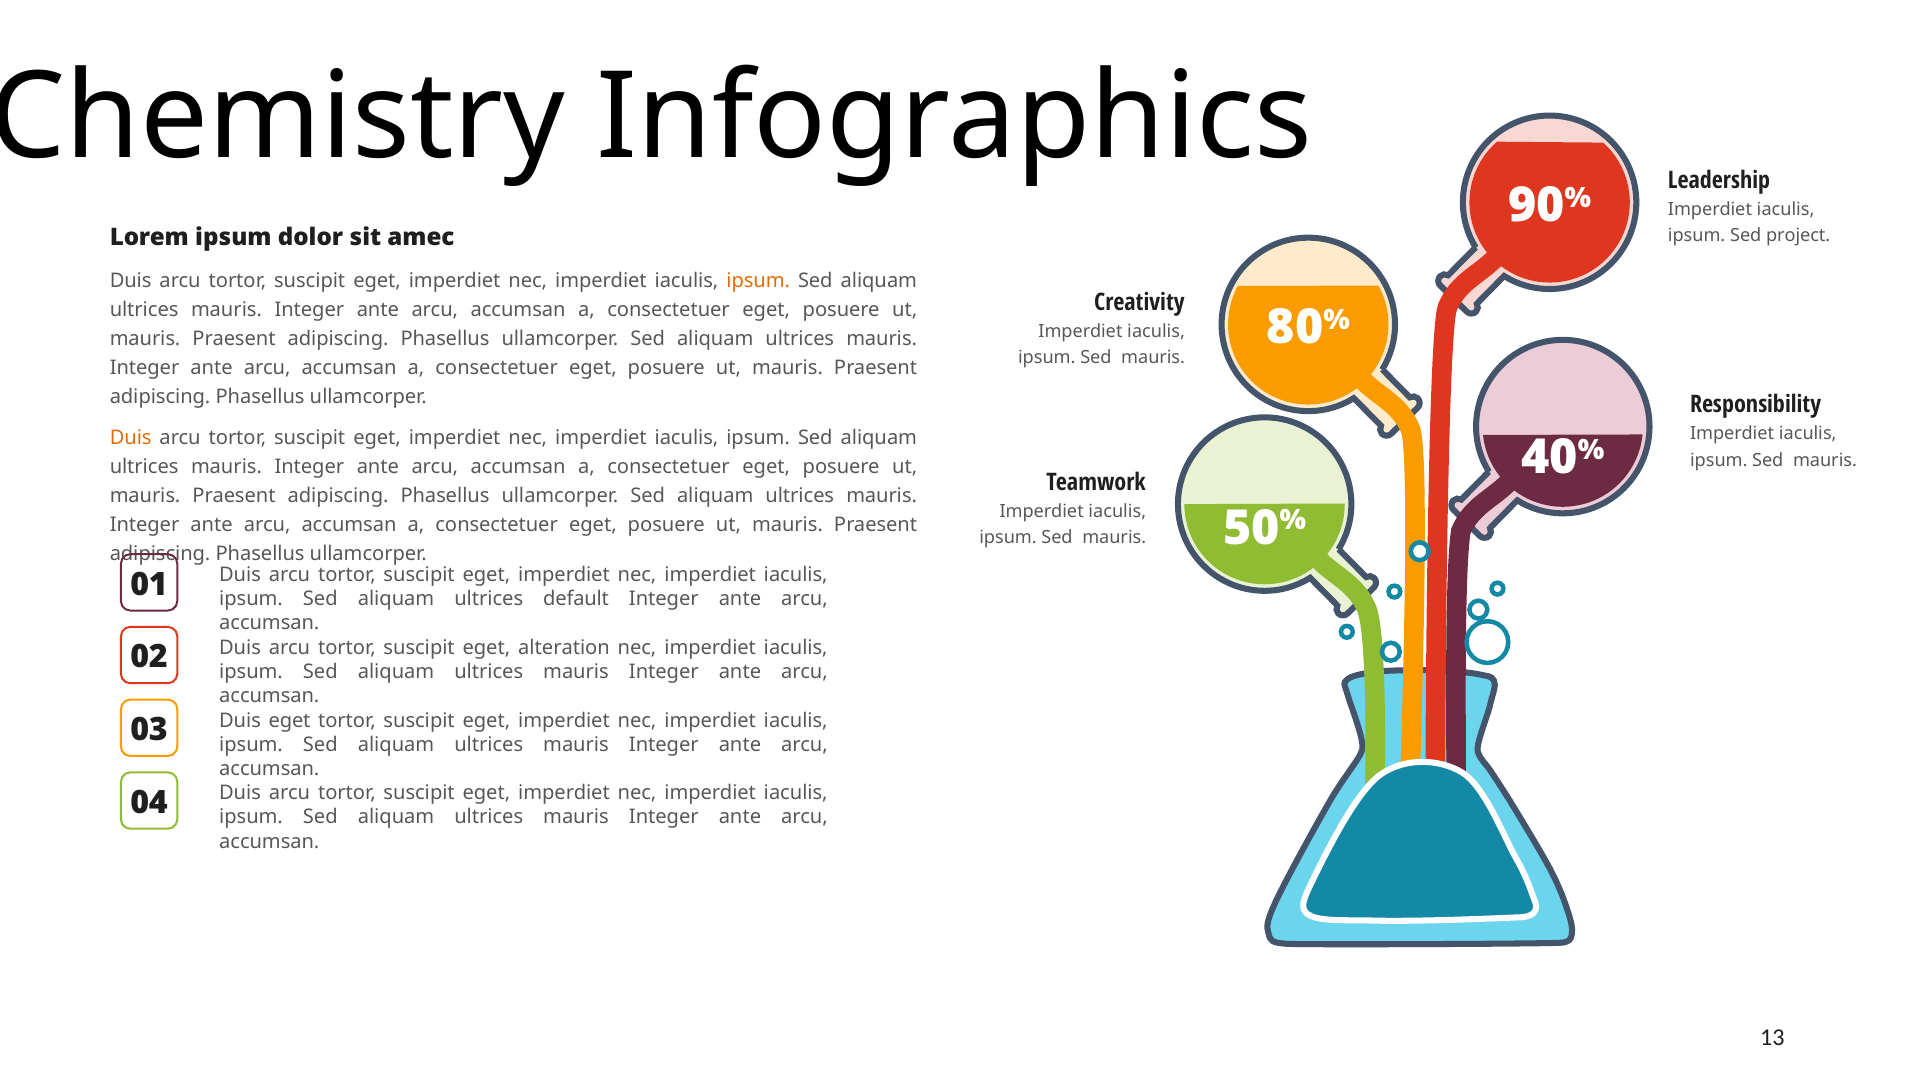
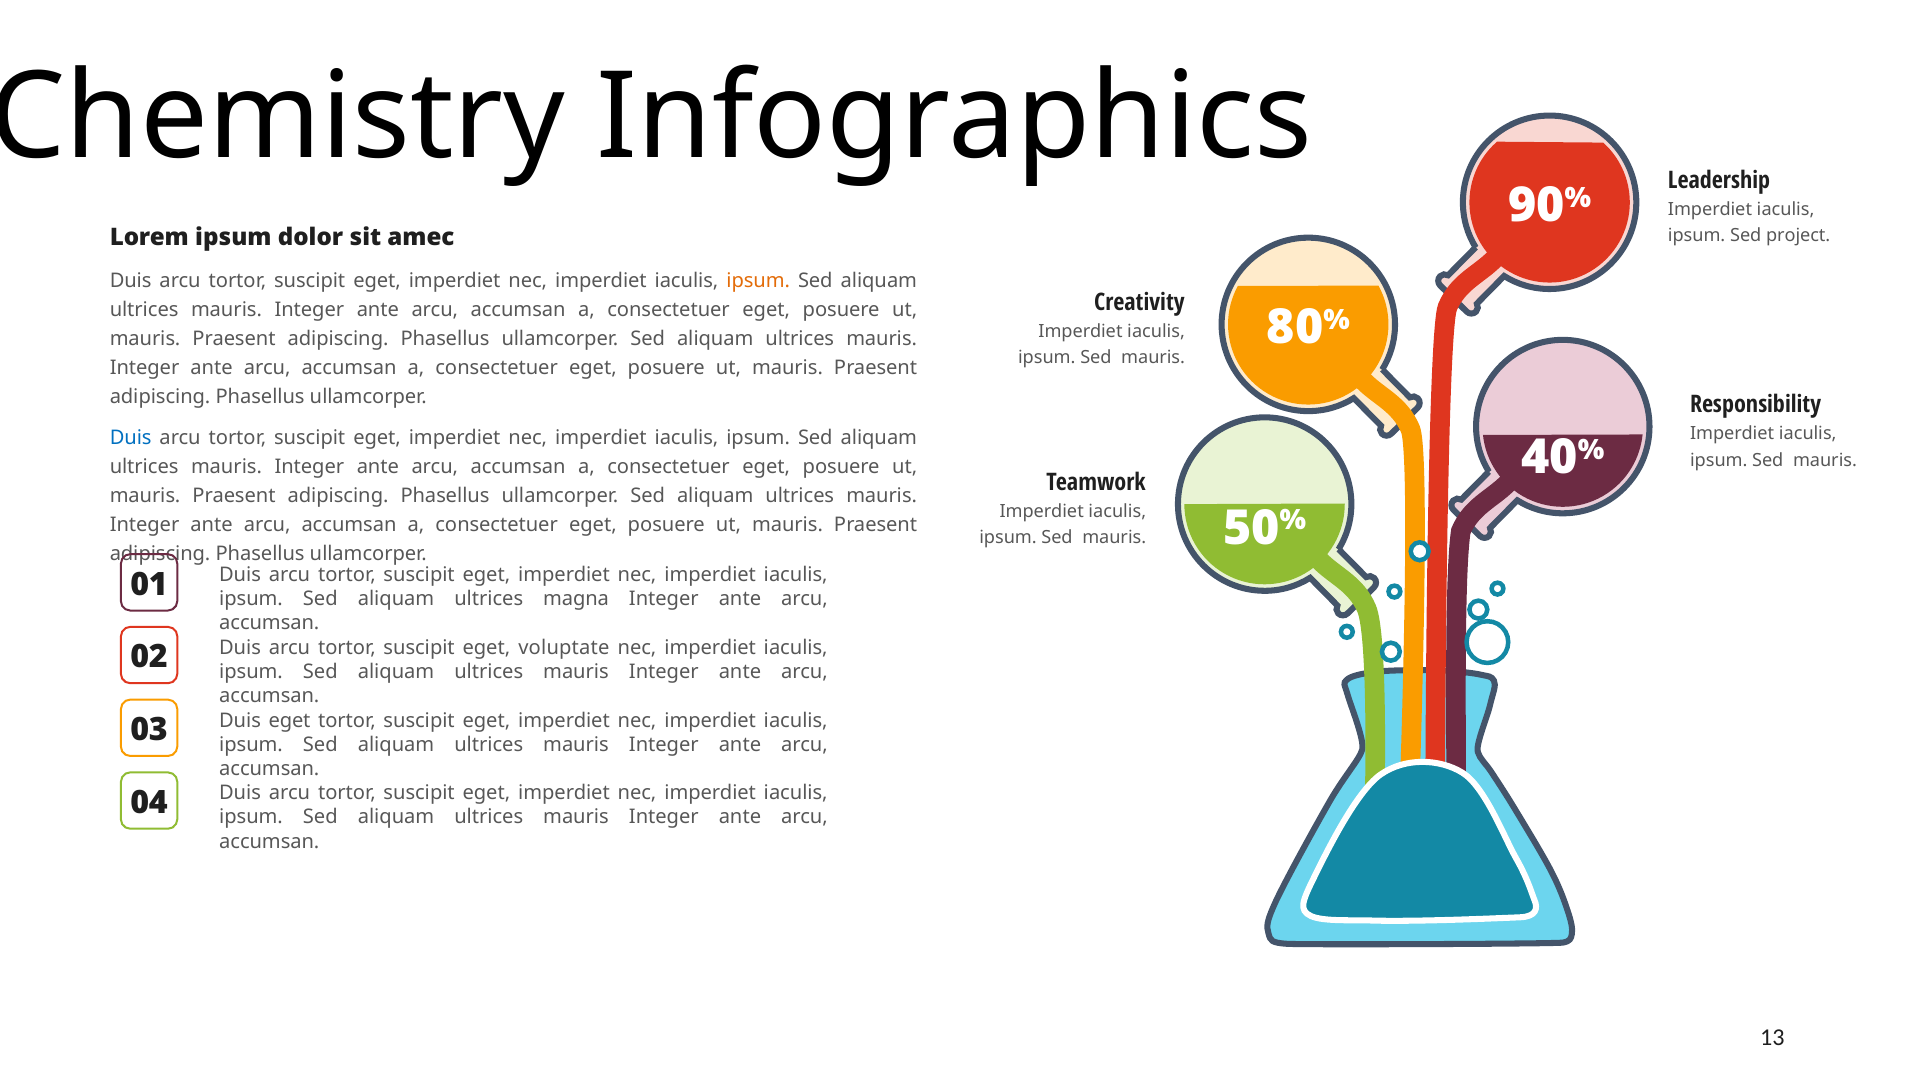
Duis at (131, 438) colour: orange -> blue
default: default -> magna
alteration: alteration -> voluptate
